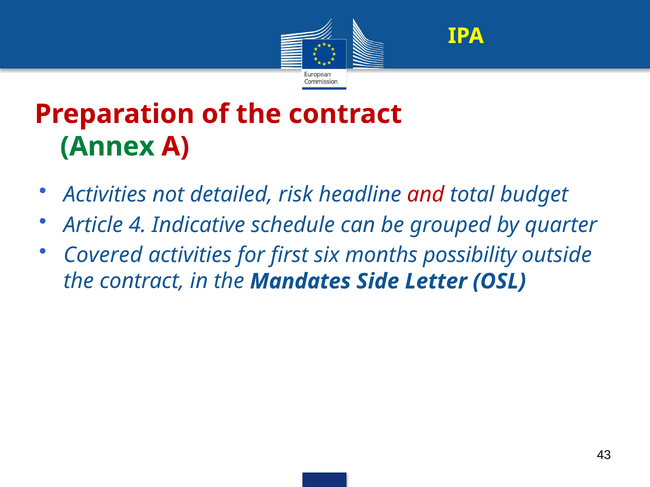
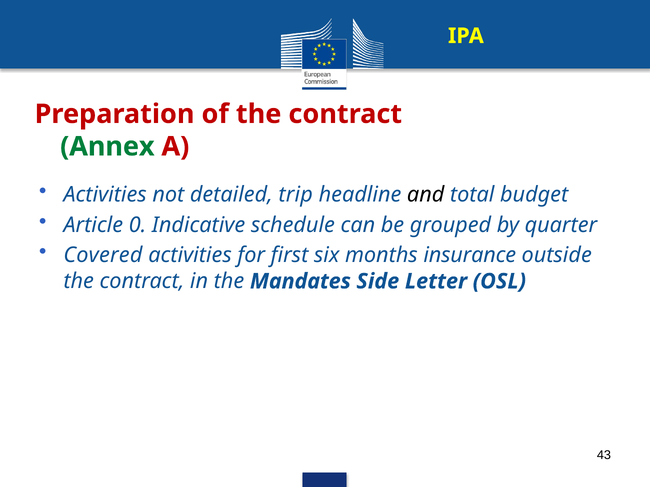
risk: risk -> trip
and colour: red -> black
4: 4 -> 0
possibility: possibility -> insurance
